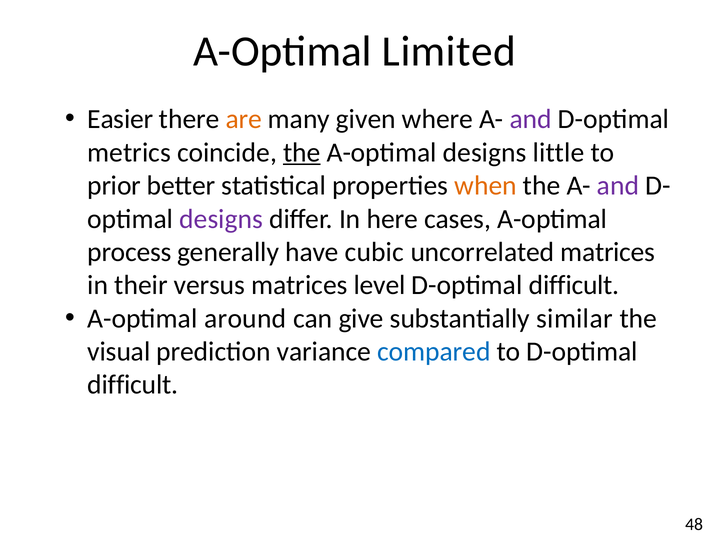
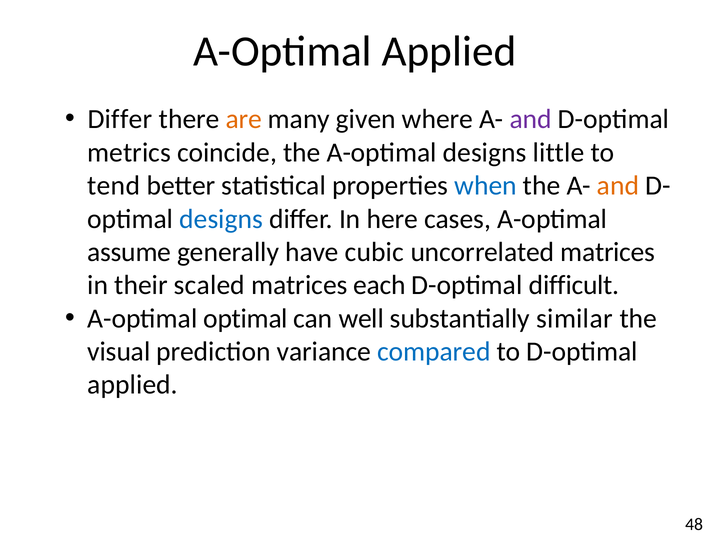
A-Optimal Limited: Limited -> Applied
Easier at (120, 119): Easier -> Differ
the at (302, 152) underline: present -> none
prior: prior -> tend
when colour: orange -> blue
and at (618, 186) colour: purple -> orange
designs at (221, 219) colour: purple -> blue
process: process -> assume
versus: versus -> scaled
level: level -> each
A-optimal around: around -> optimal
give: give -> well
difficult at (133, 384): difficult -> applied
